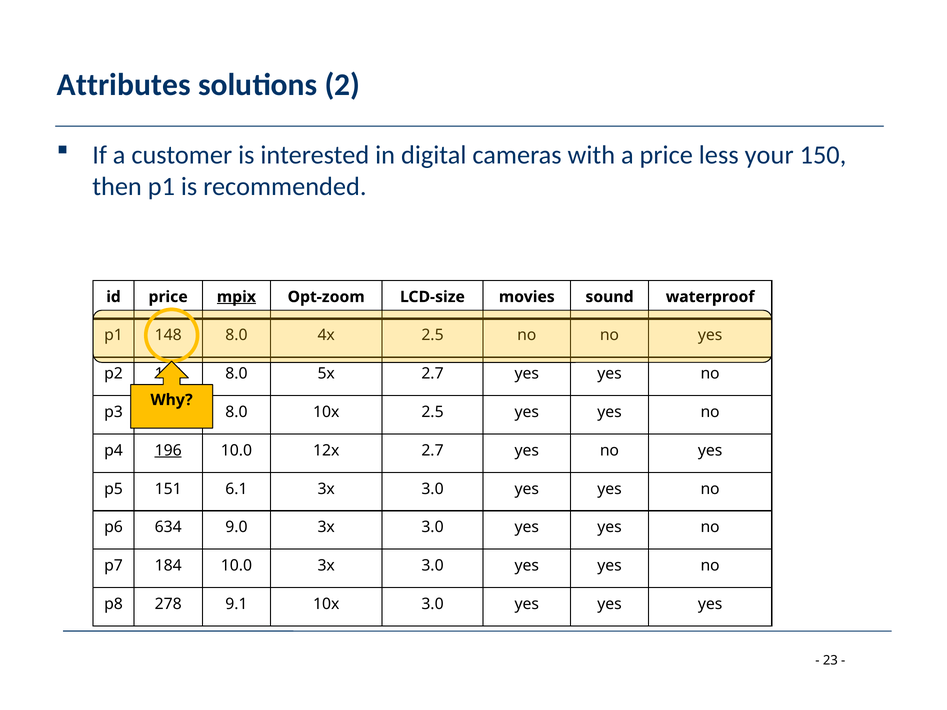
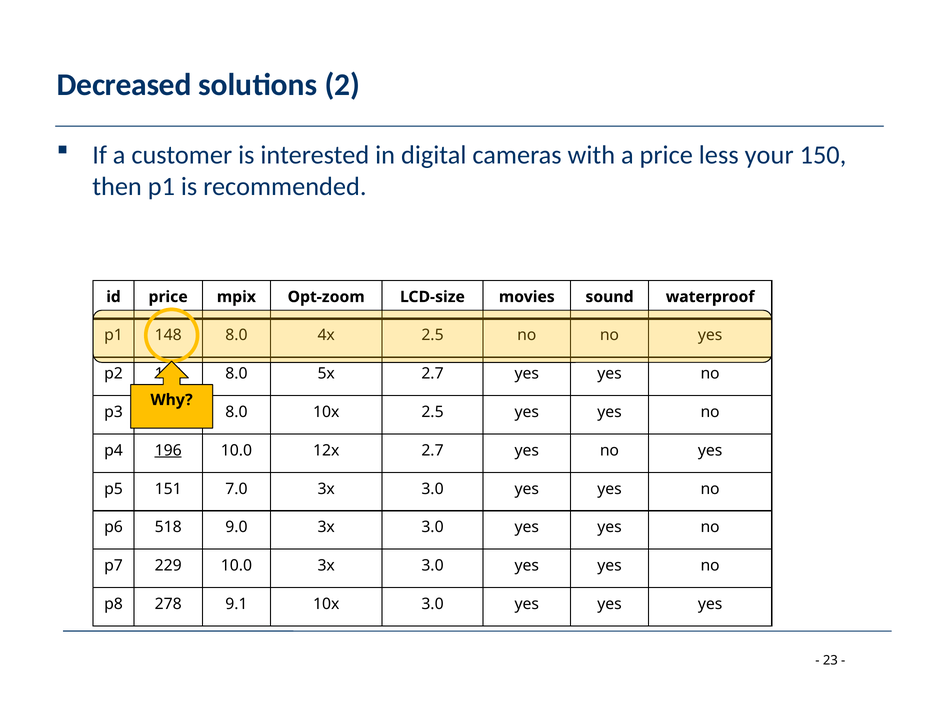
Attributes: Attributes -> Decreased
mpix underline: present -> none
6.1: 6.1 -> 7.0
634: 634 -> 518
184: 184 -> 229
